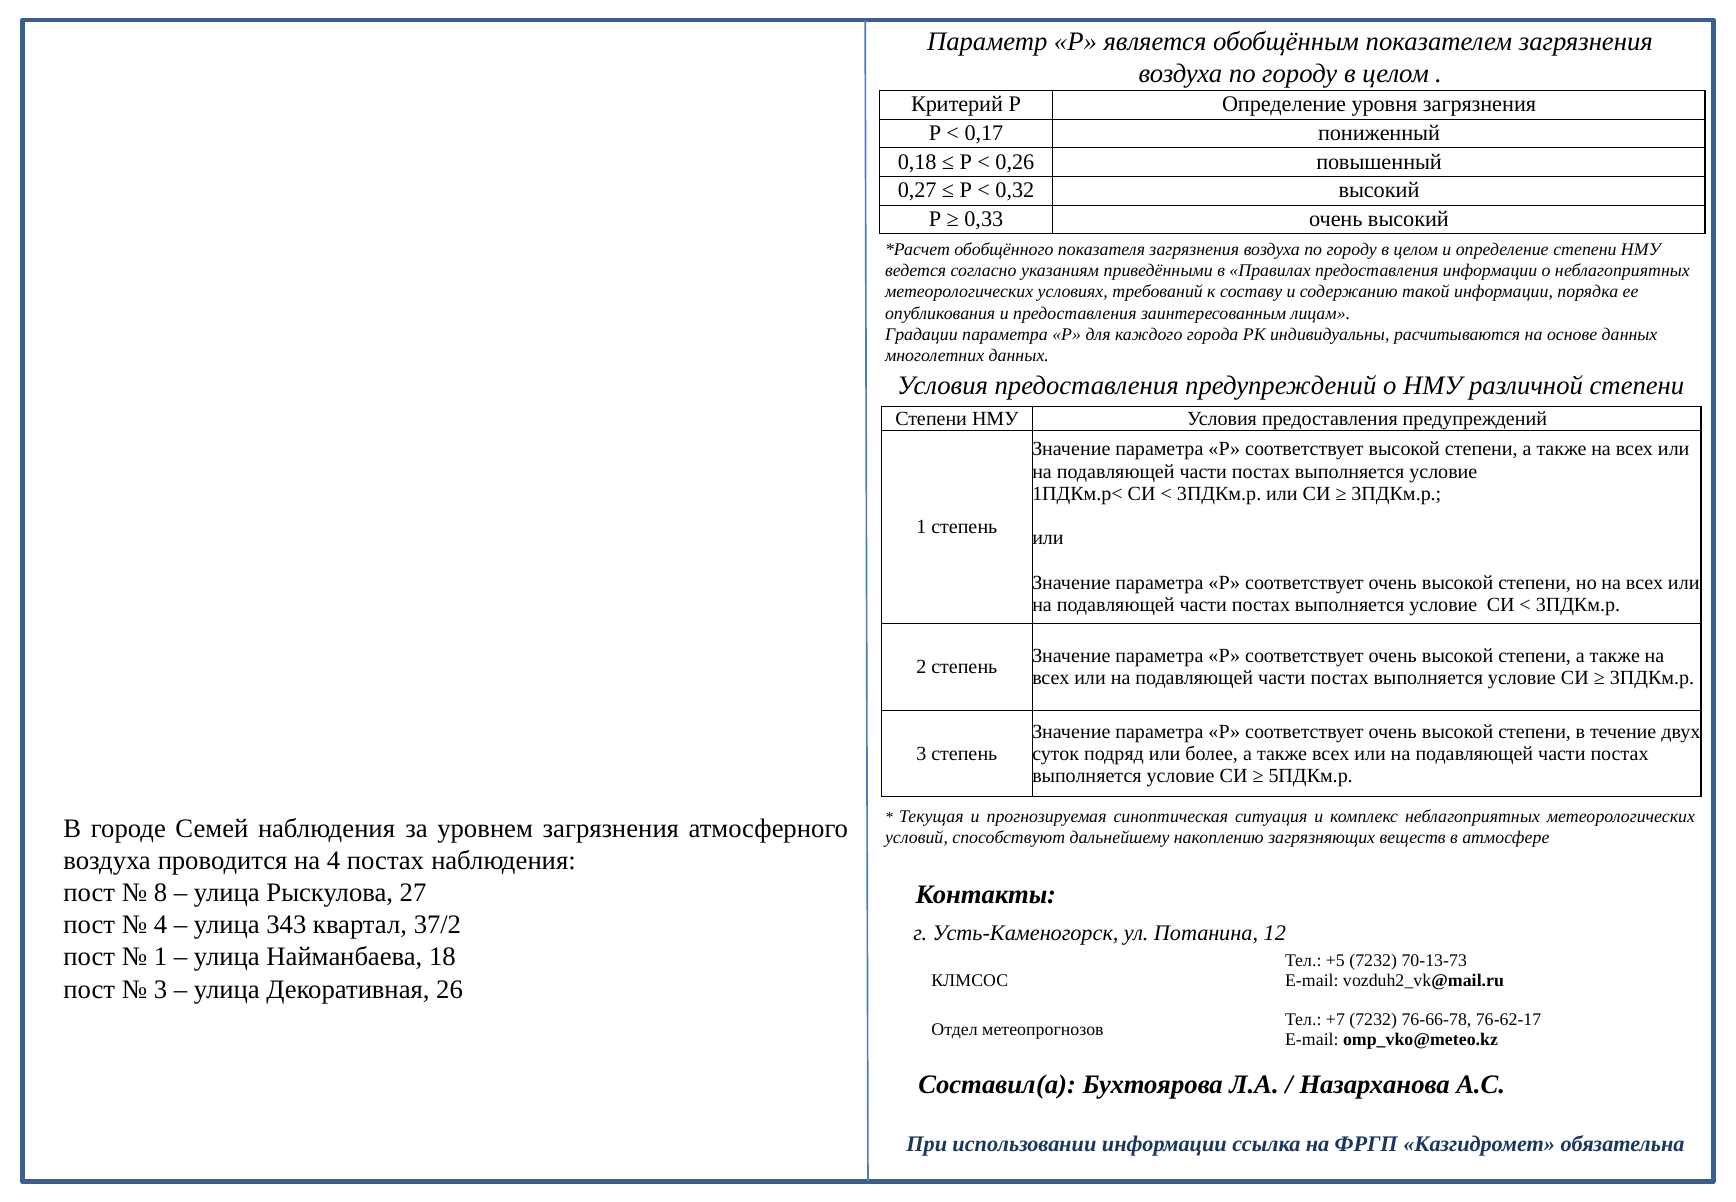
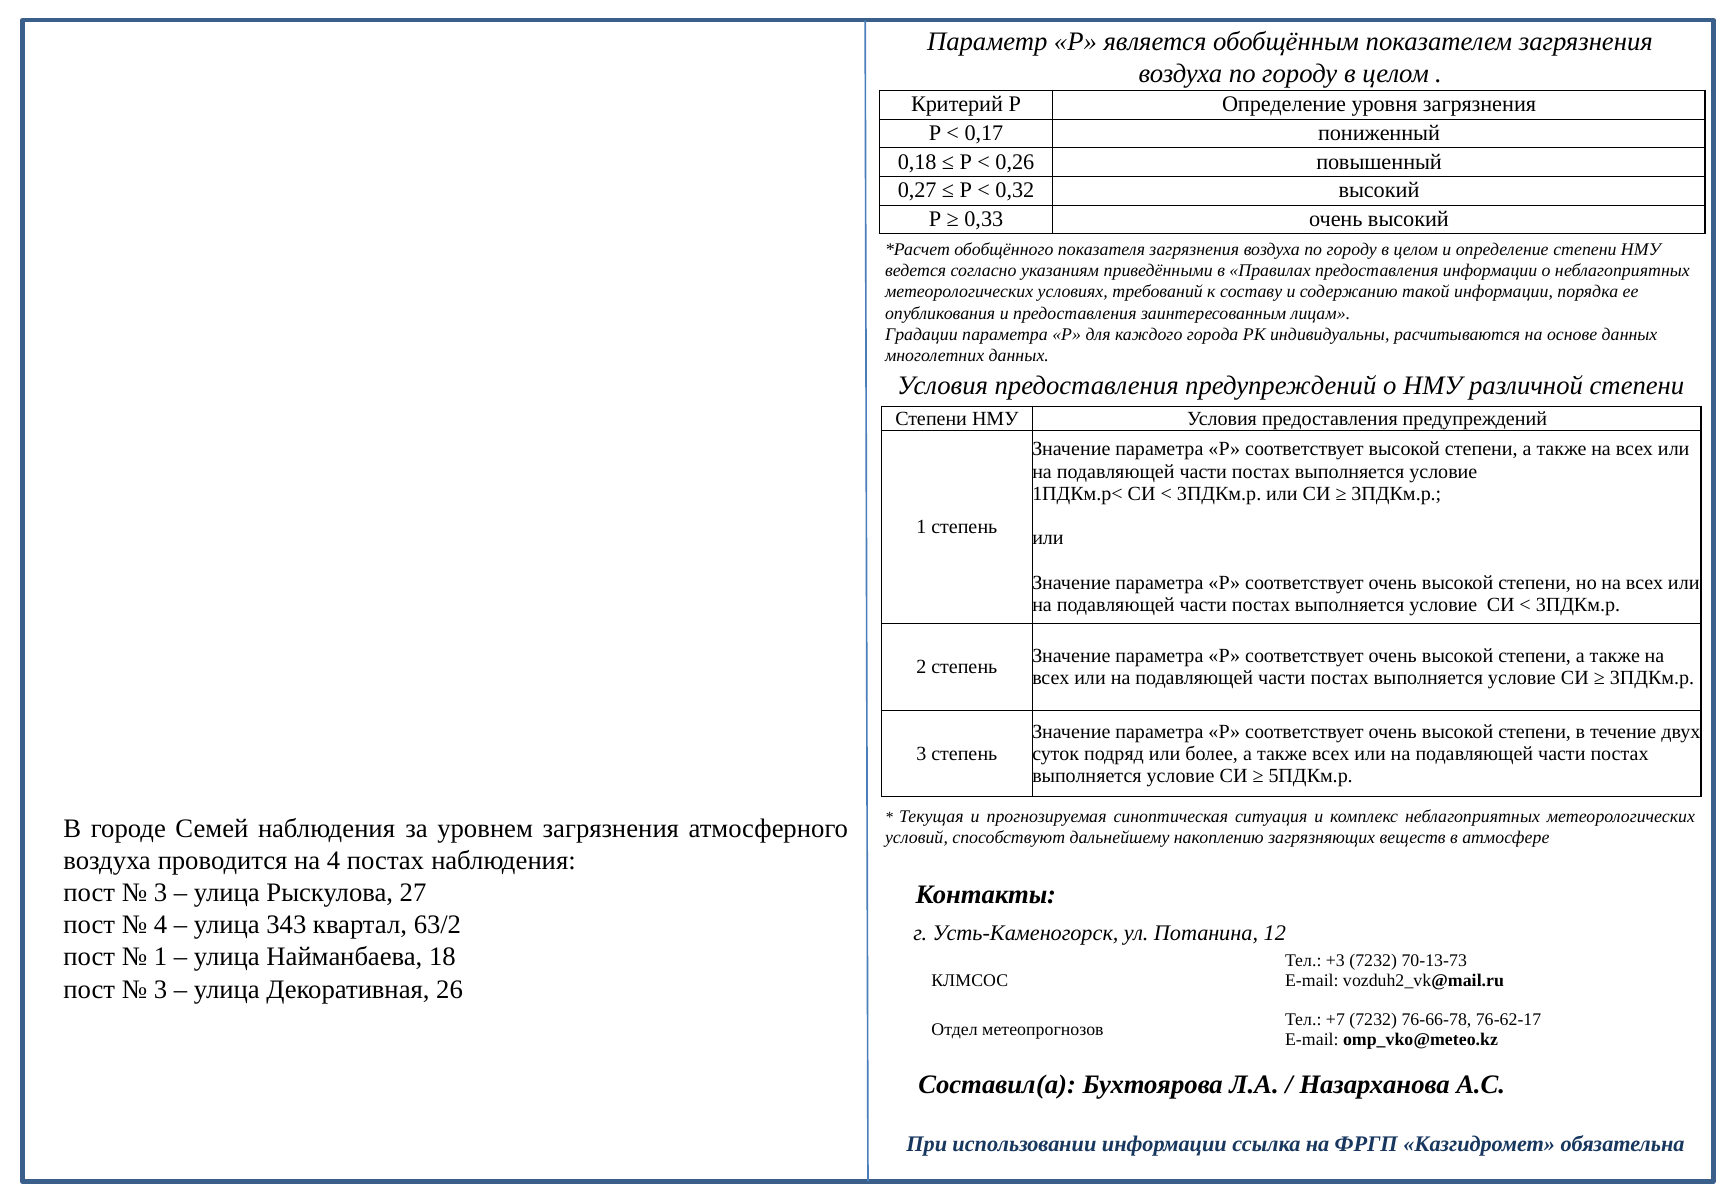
8 at (161, 893): 8 -> 3
37/2: 37/2 -> 63/2
+5: +5 -> +3
